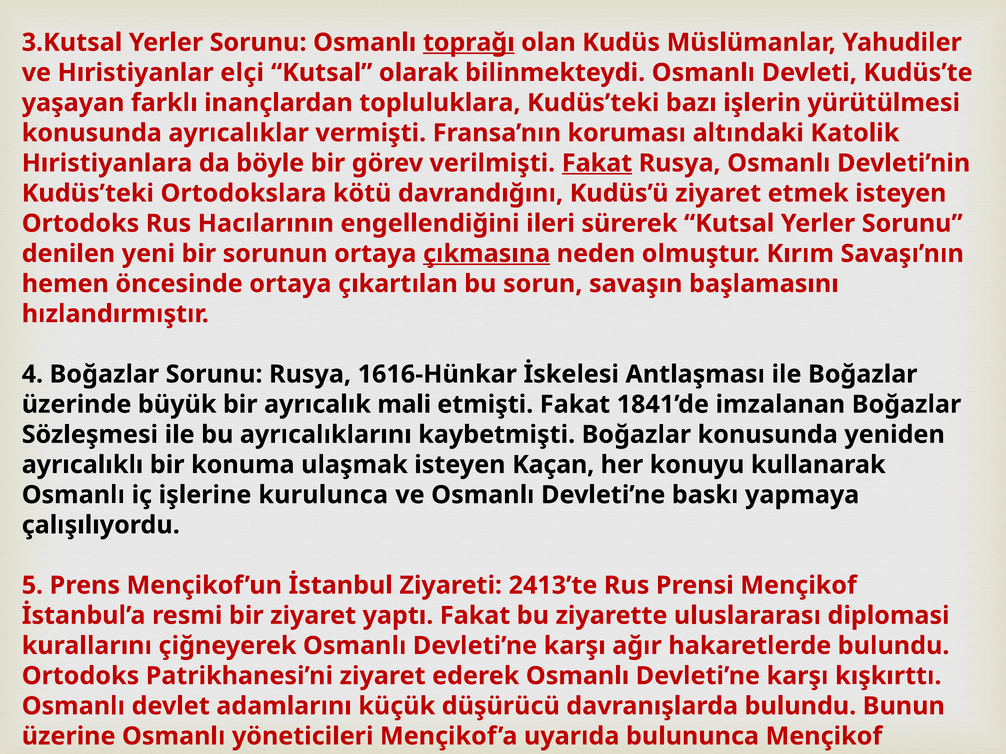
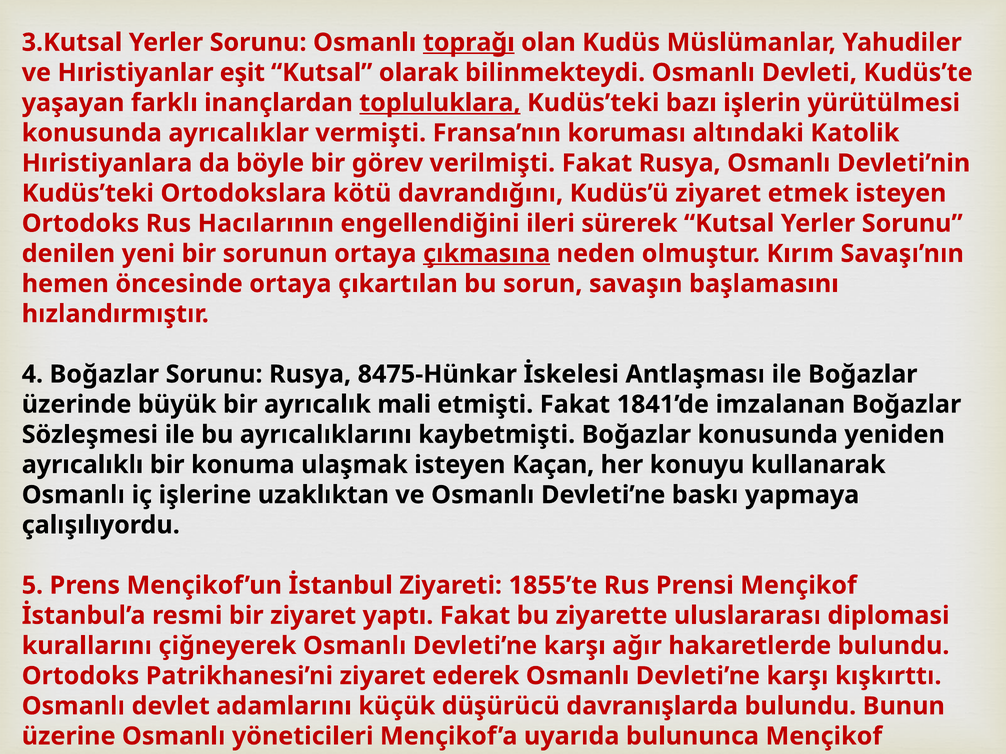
elçi: elçi -> eşit
topluluklara underline: none -> present
Fakat at (597, 163) underline: present -> none
1616-Hünkar: 1616-Hünkar -> 8475-Hünkar
kurulunca: kurulunca -> uzaklıktan
2413’te: 2413’te -> 1855’te
